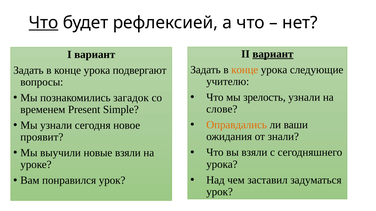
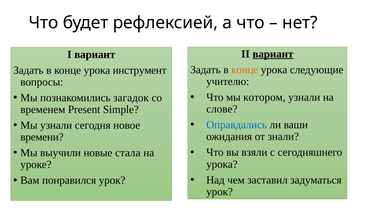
Что at (44, 23) underline: present -> none
подвергают: подвергают -> инструмент
зрелость: зрелость -> котором
Оправдались colour: orange -> blue
проявит: проявит -> времени
новые взяли: взяли -> стала
